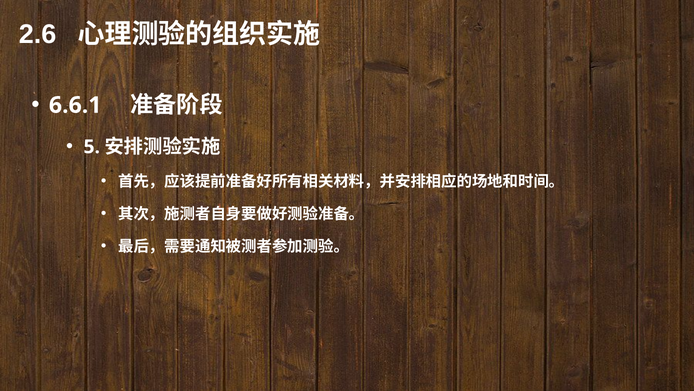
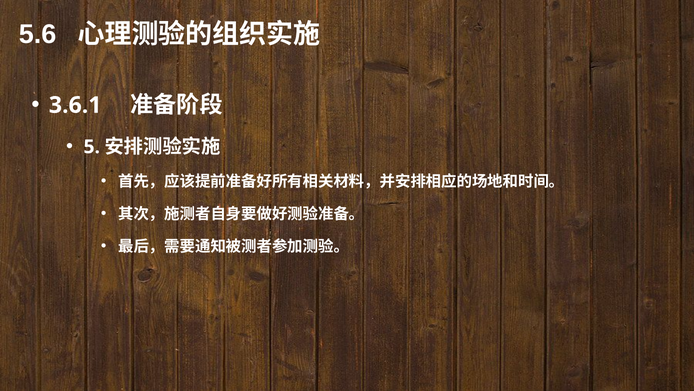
2.6: 2.6 -> 5.6
6.6.1: 6.6.1 -> 3.6.1
